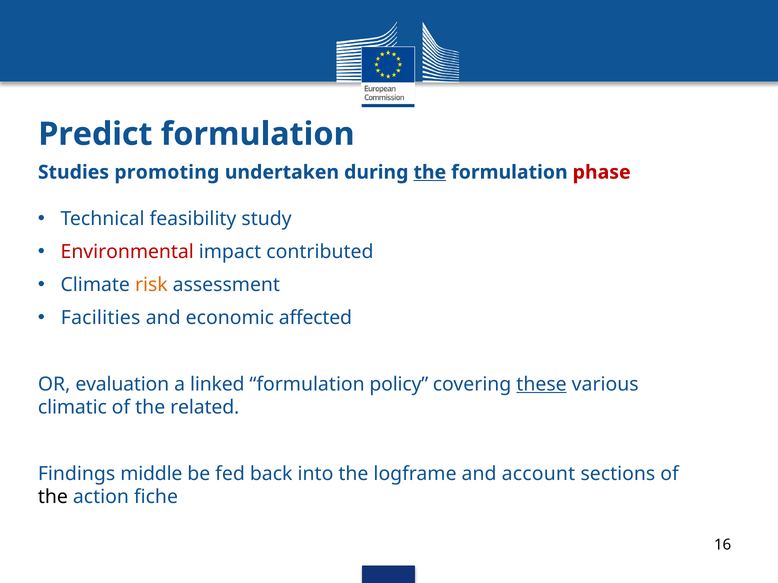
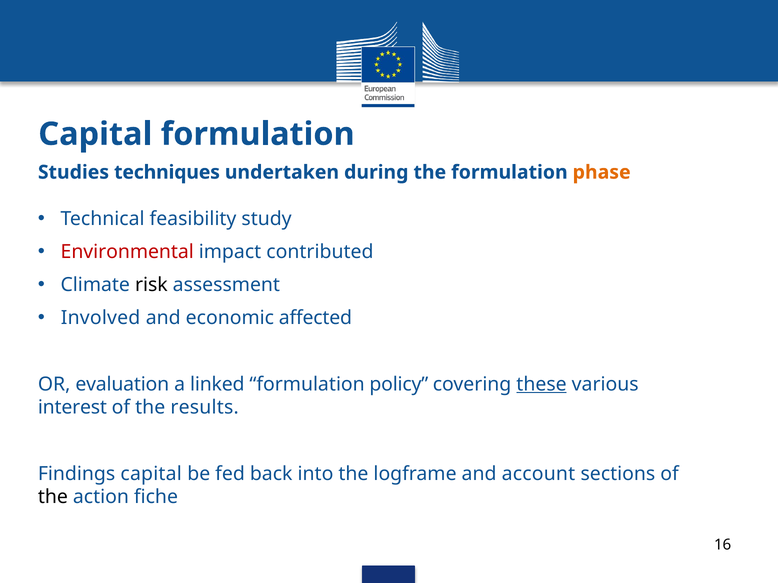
Predict at (95, 134): Predict -> Capital
promoting: promoting -> techniques
the at (430, 172) underline: present -> none
phase colour: red -> orange
risk colour: orange -> black
Facilities: Facilities -> Involved
climatic: climatic -> interest
related: related -> results
Findings middle: middle -> capital
